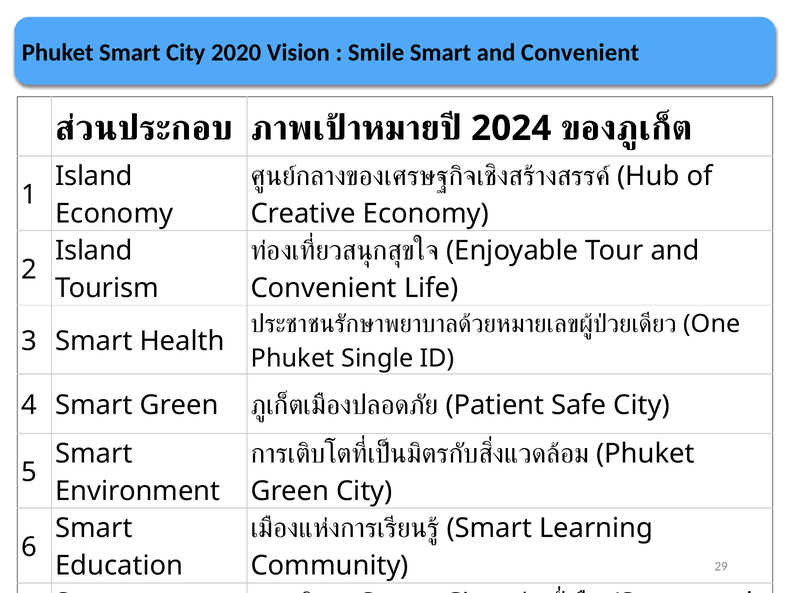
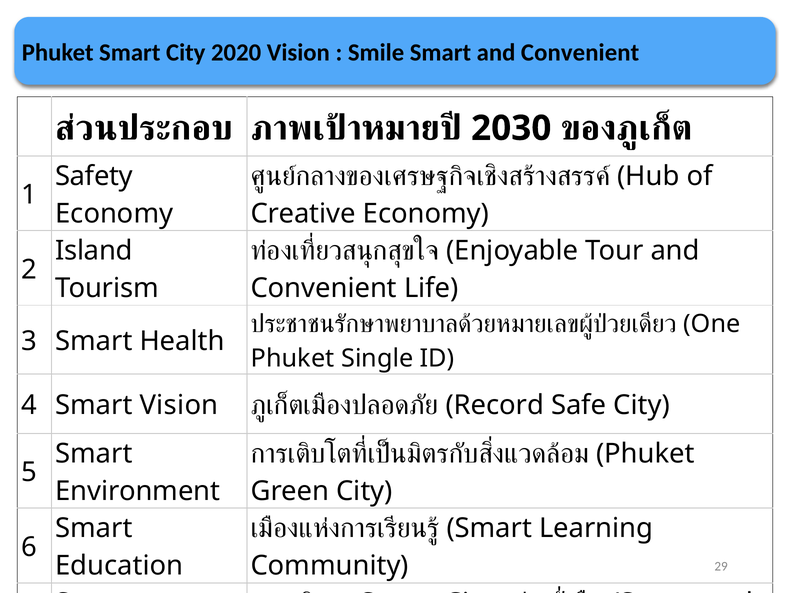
2024: 2024 -> 2030
Island at (94, 176): Island -> Safety
Smart Green: Green -> Vision
Patient: Patient -> Record
